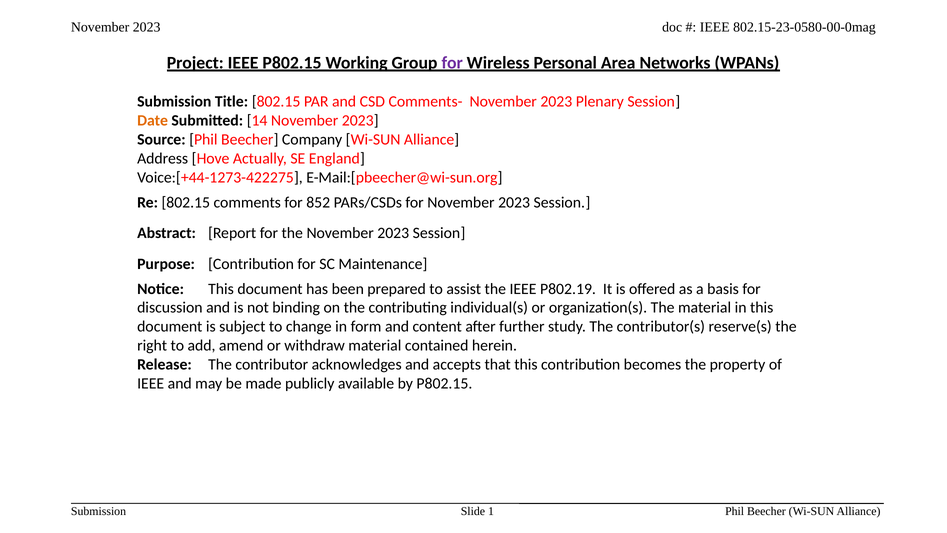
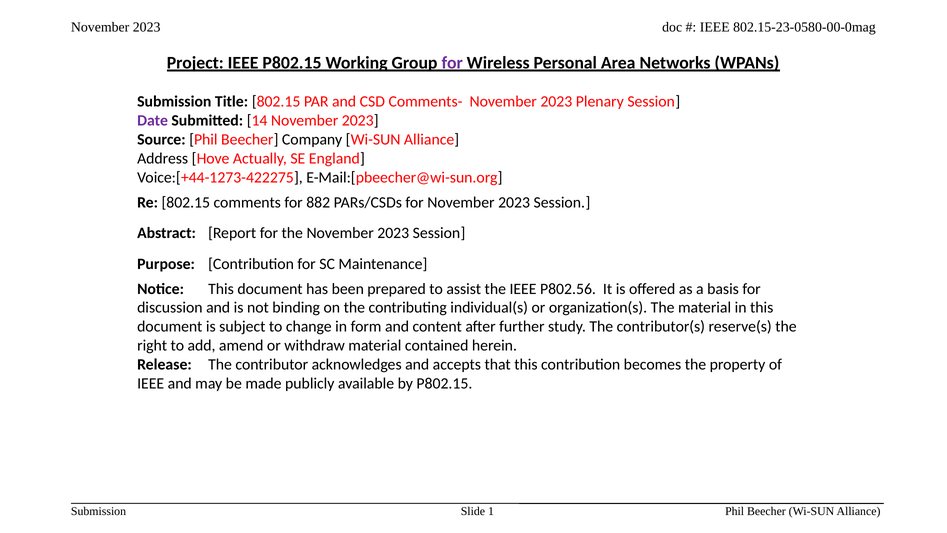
Date colour: orange -> purple
852: 852 -> 882
P802.19: P802.19 -> P802.56
